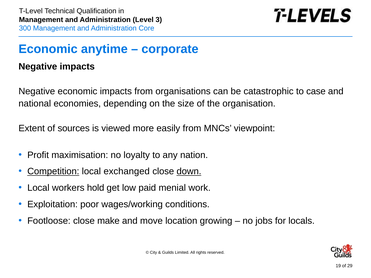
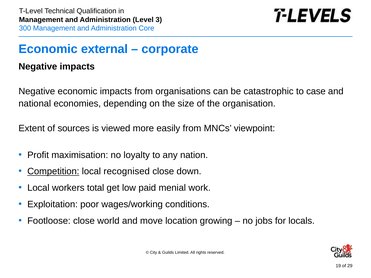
anytime: anytime -> external
exchanged: exchanged -> recognised
down underline: present -> none
hold: hold -> total
make: make -> world
